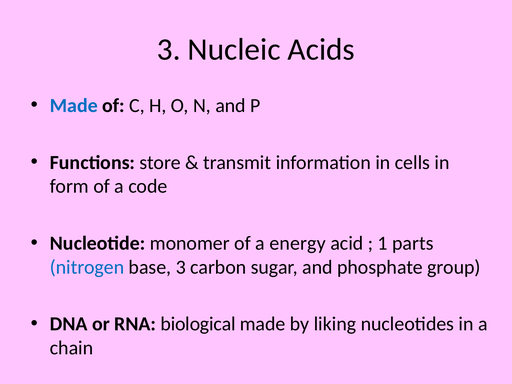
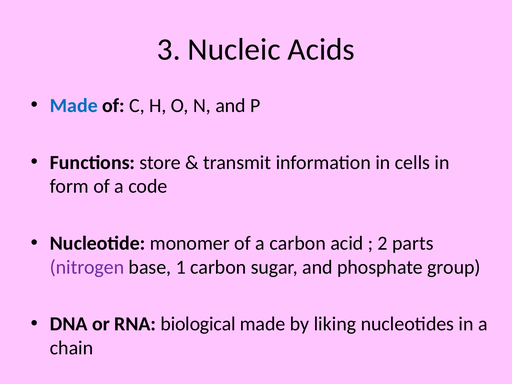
a energy: energy -> carbon
1: 1 -> 2
nitrogen colour: blue -> purple
base 3: 3 -> 1
